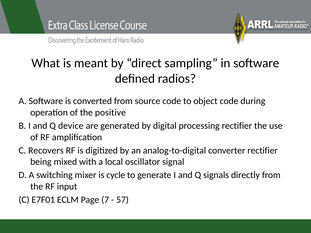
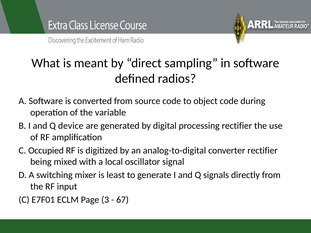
positive: positive -> variable
Recovers: Recovers -> Occupied
cycle: cycle -> least
7: 7 -> 3
57: 57 -> 67
